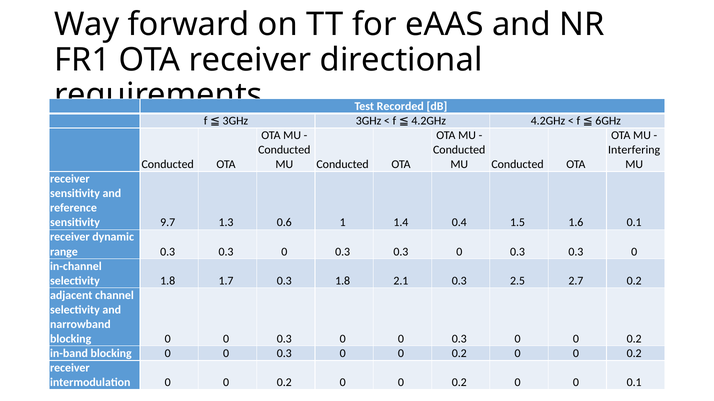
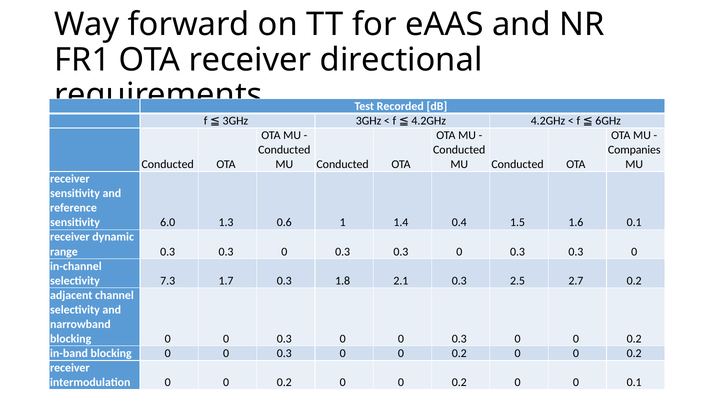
Interfering: Interfering -> Companies
9.7: 9.7 -> 6.0
selectivity 1.8: 1.8 -> 7.3
